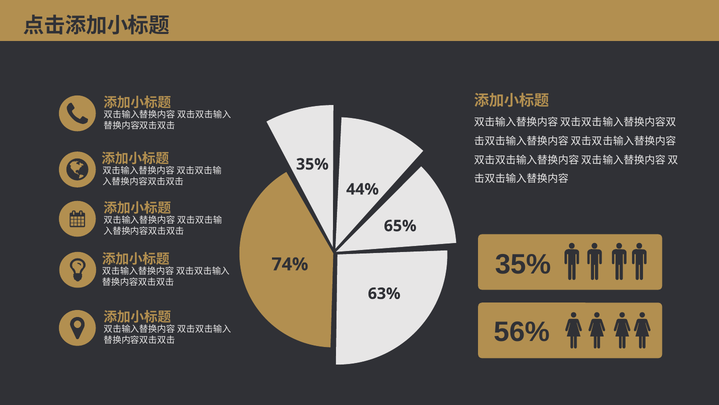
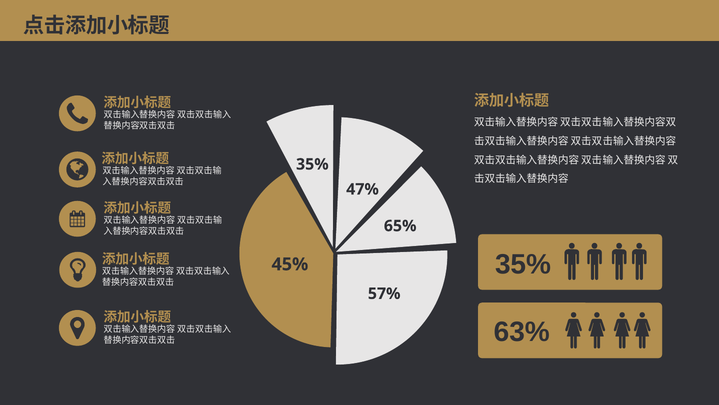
44%: 44% -> 47%
74%: 74% -> 45%
63%: 63% -> 57%
56%: 56% -> 63%
